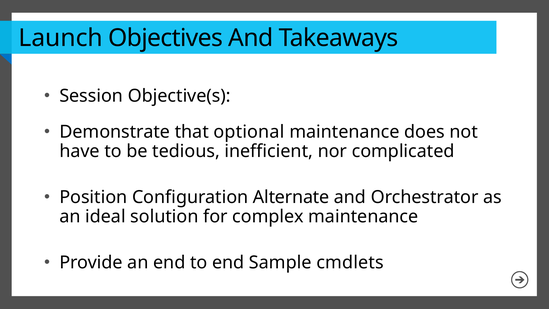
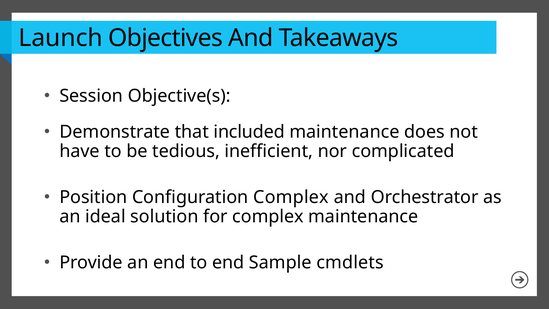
optional: optional -> included
Configuration Alternate: Alternate -> Complex
